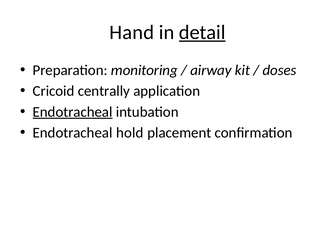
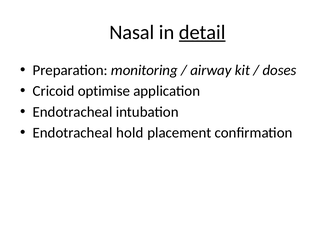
Hand: Hand -> Nasal
centrally: centrally -> optimise
Endotracheal at (73, 112) underline: present -> none
